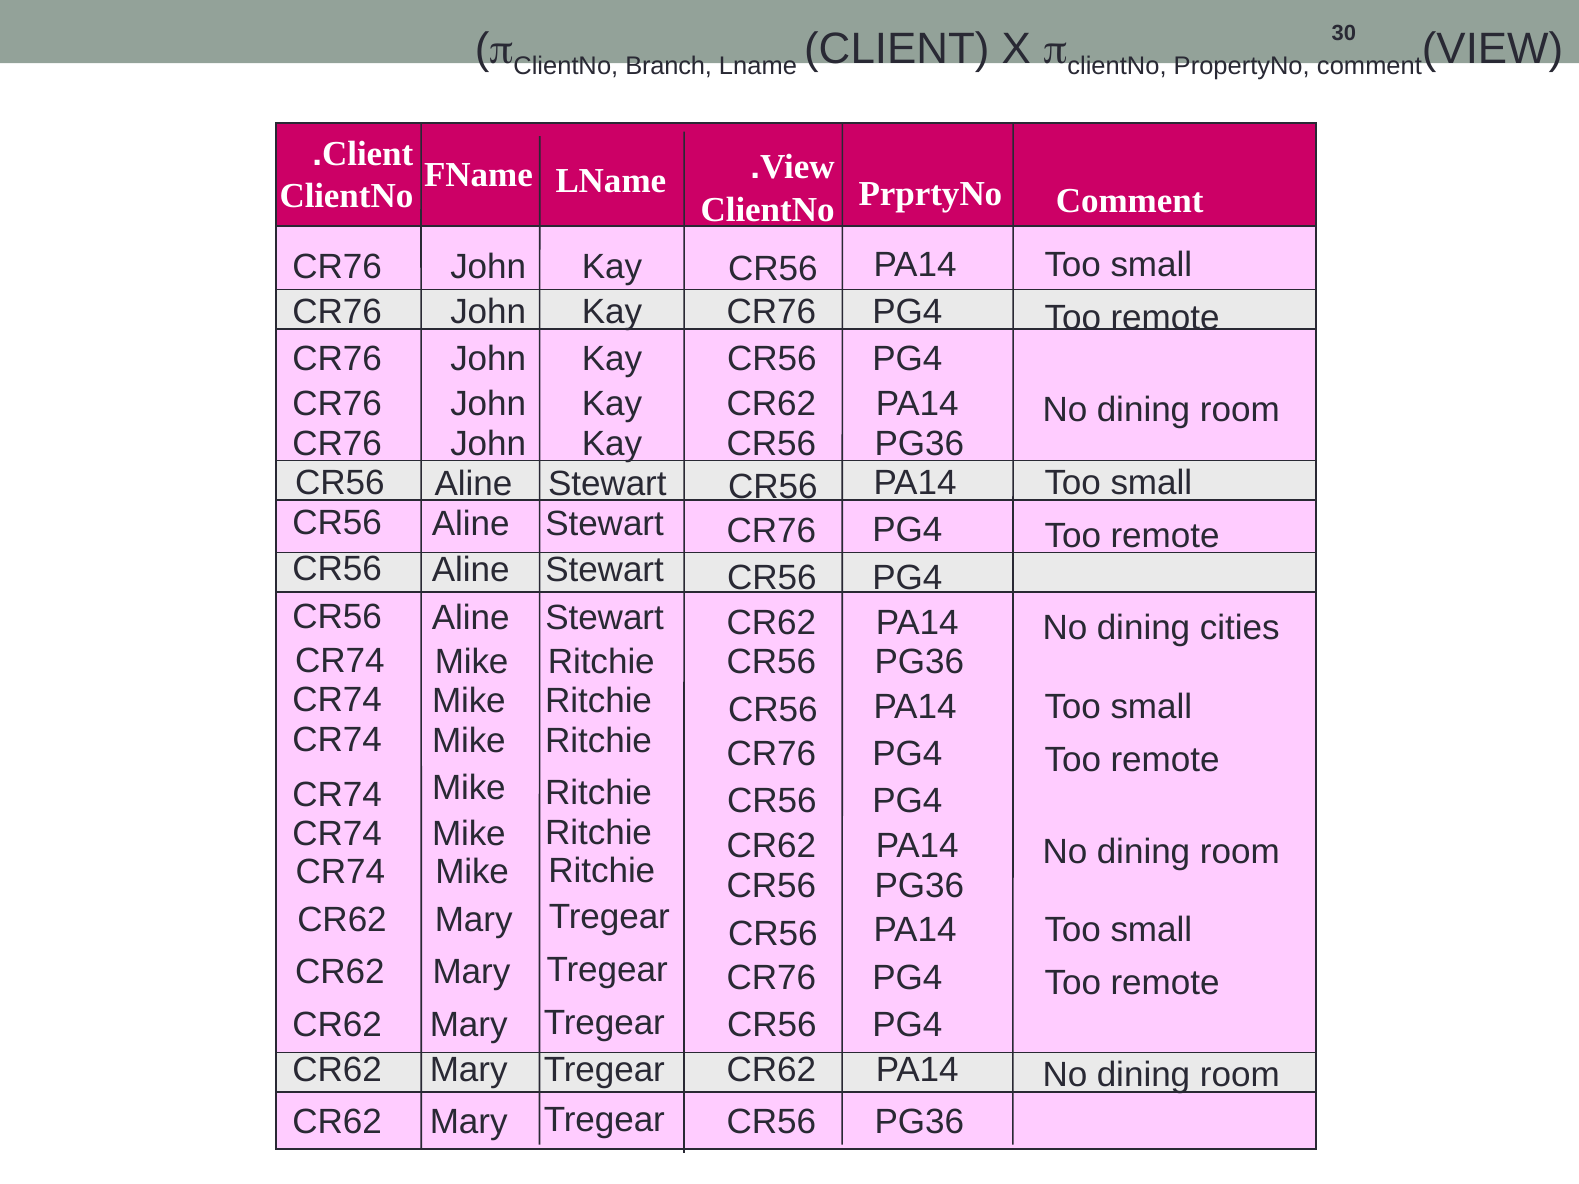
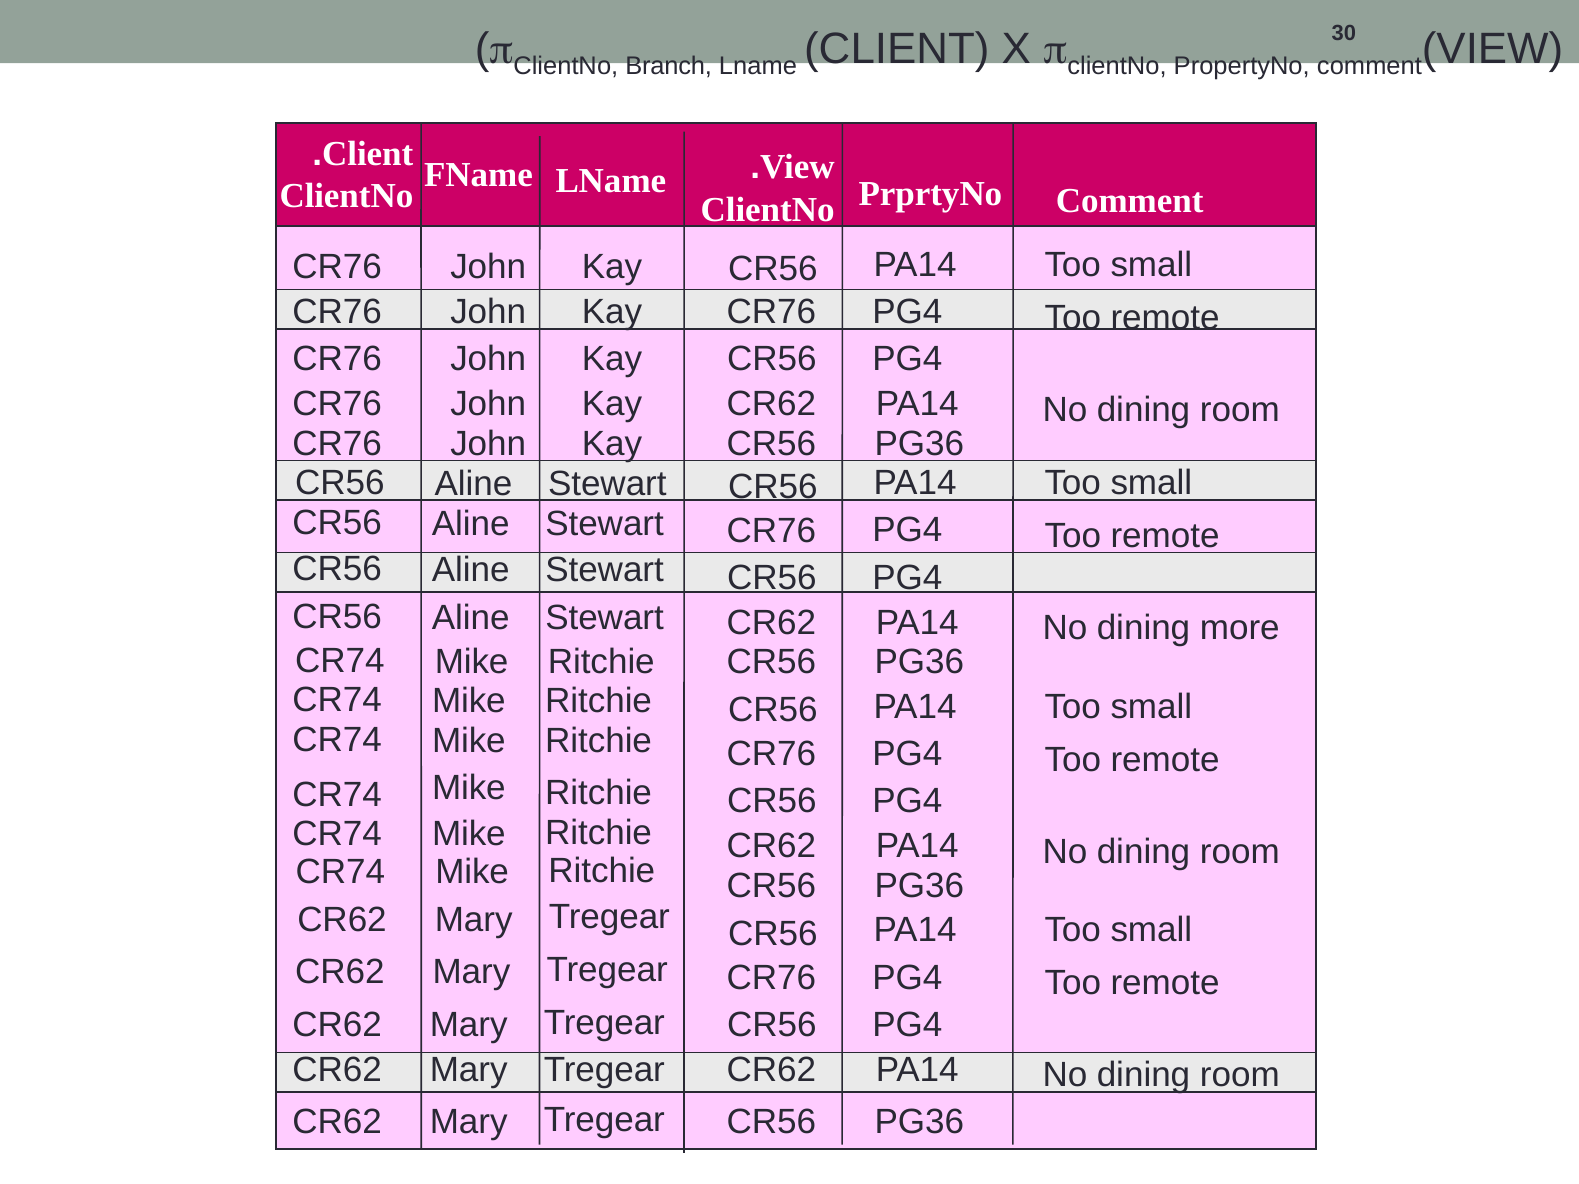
cities: cities -> more
